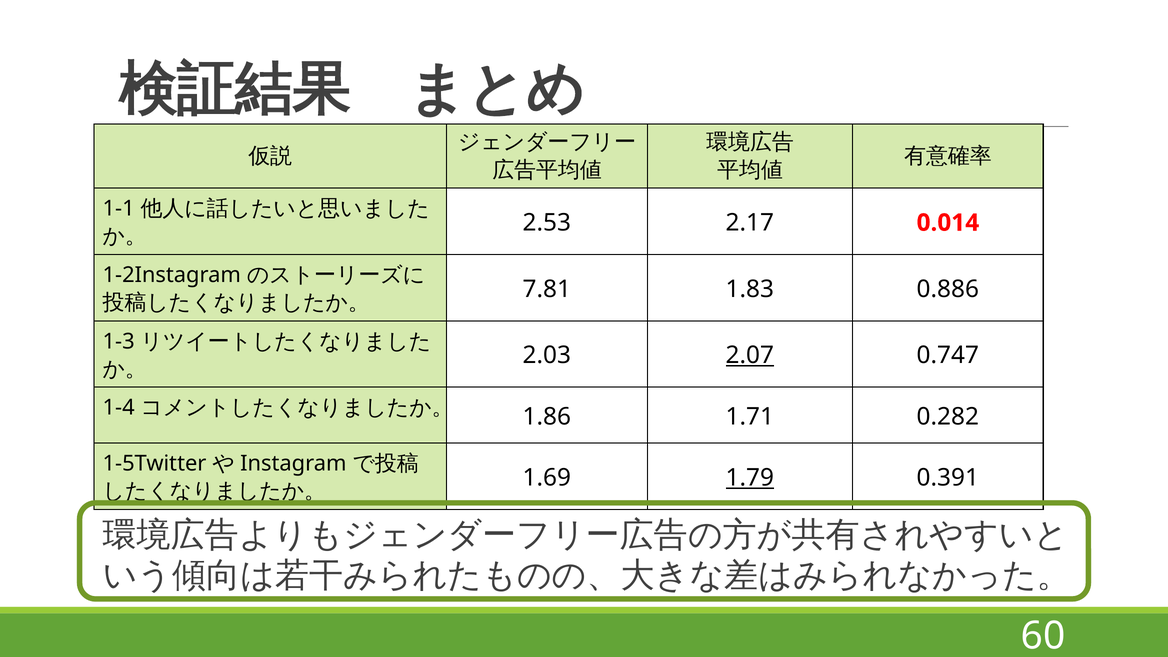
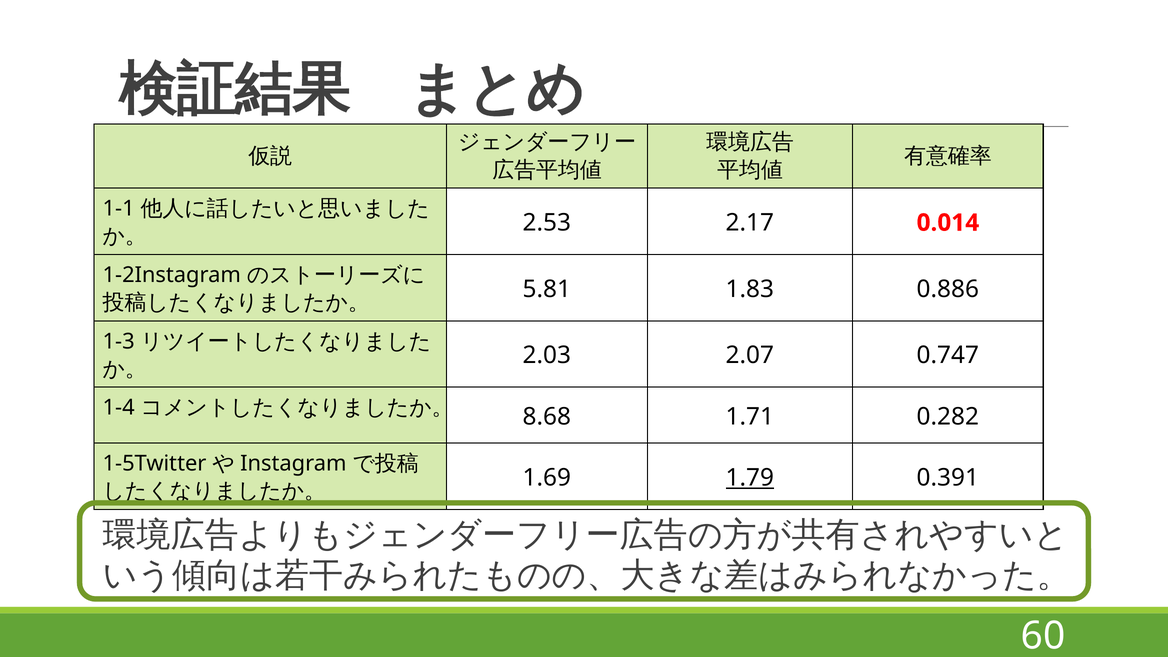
7.81: 7.81 -> 5.81
2.07 underline: present -> none
1.86: 1.86 -> 8.68
